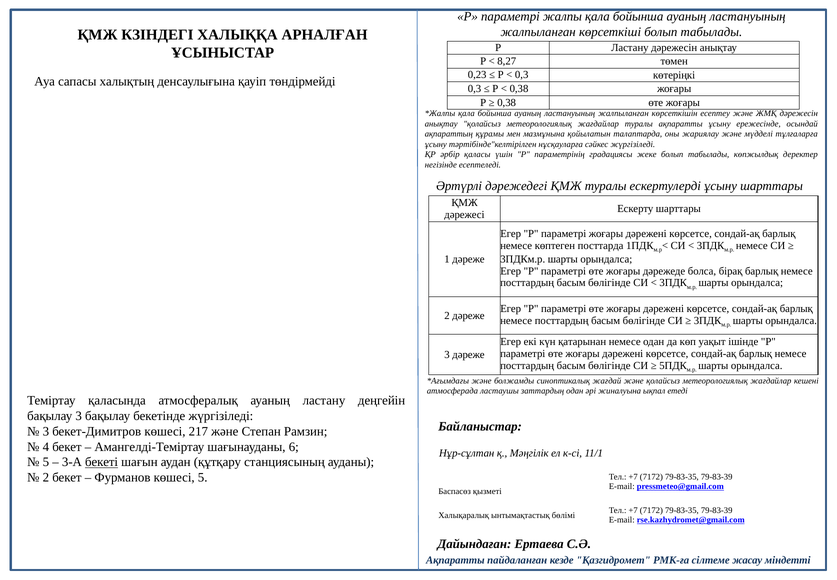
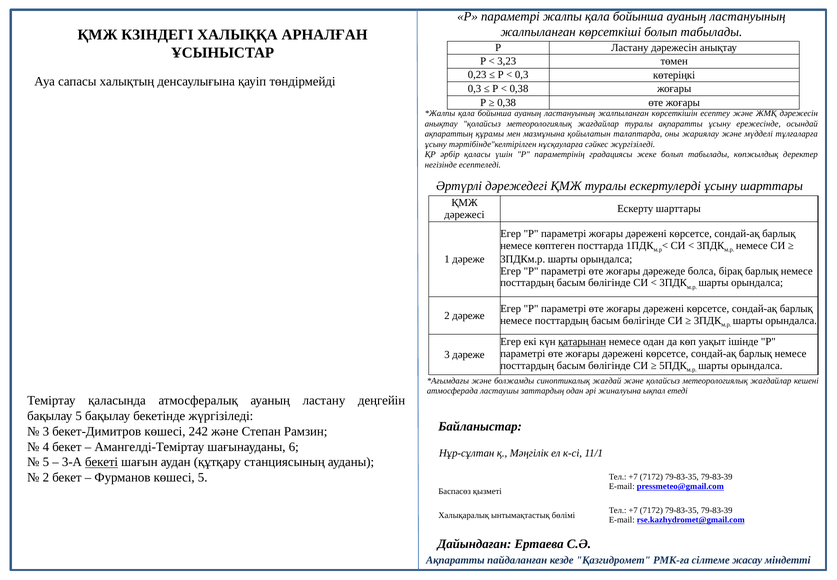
8,27: 8,27 -> 3,23
қатарынан underline: none -> present
бақылау 3: 3 -> 5
217: 217 -> 242
